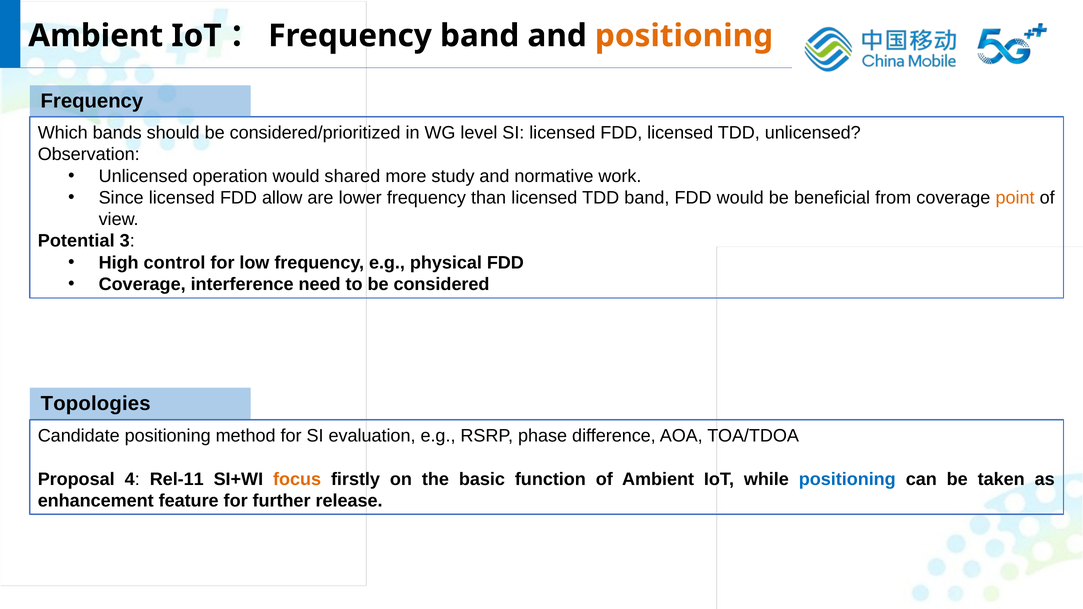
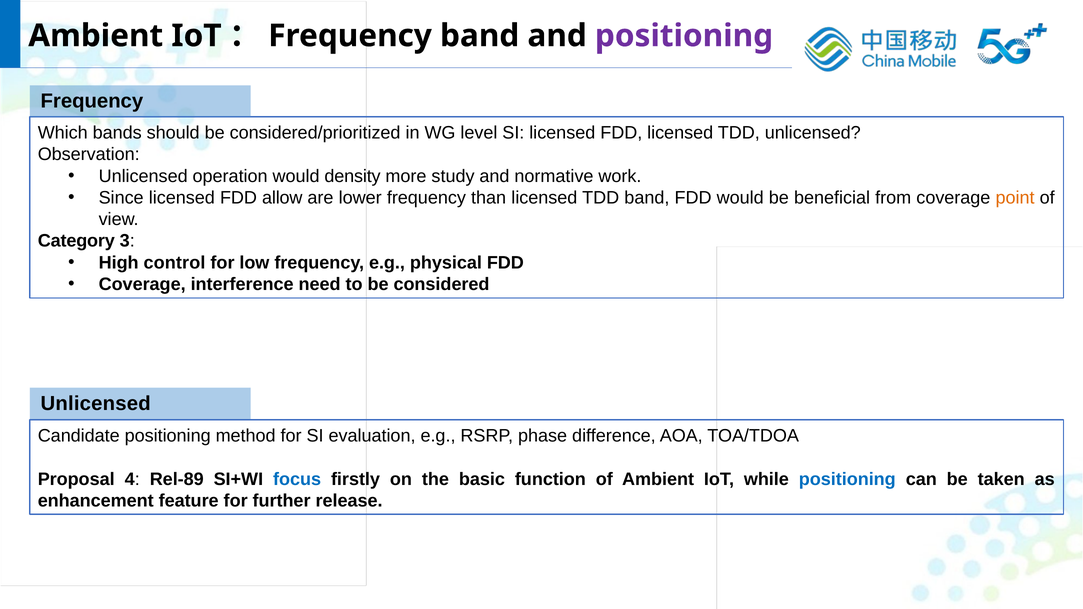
positioning at (684, 36) colour: orange -> purple
shared: shared -> density
Potential: Potential -> Category
Topologies at (96, 404): Topologies -> Unlicensed
Rel-11: Rel-11 -> Rel-89
focus colour: orange -> blue
